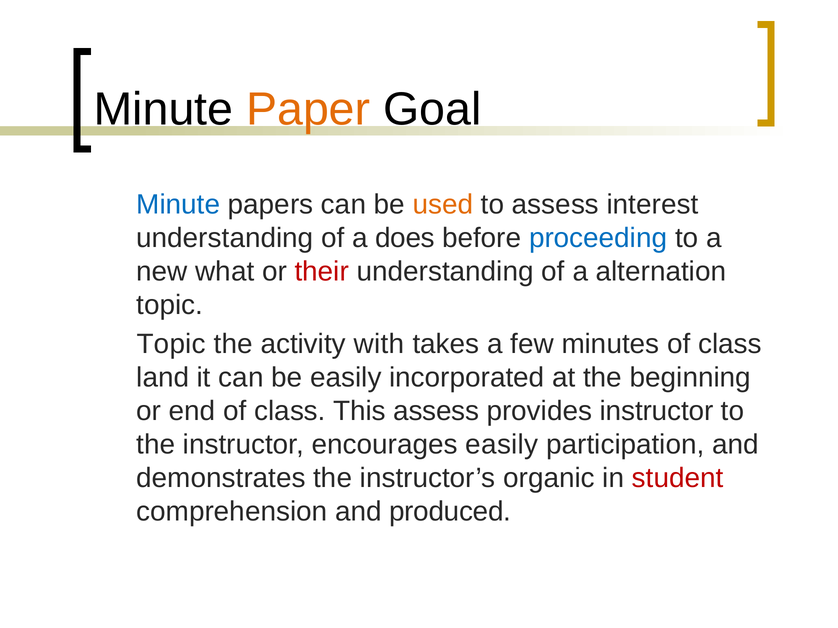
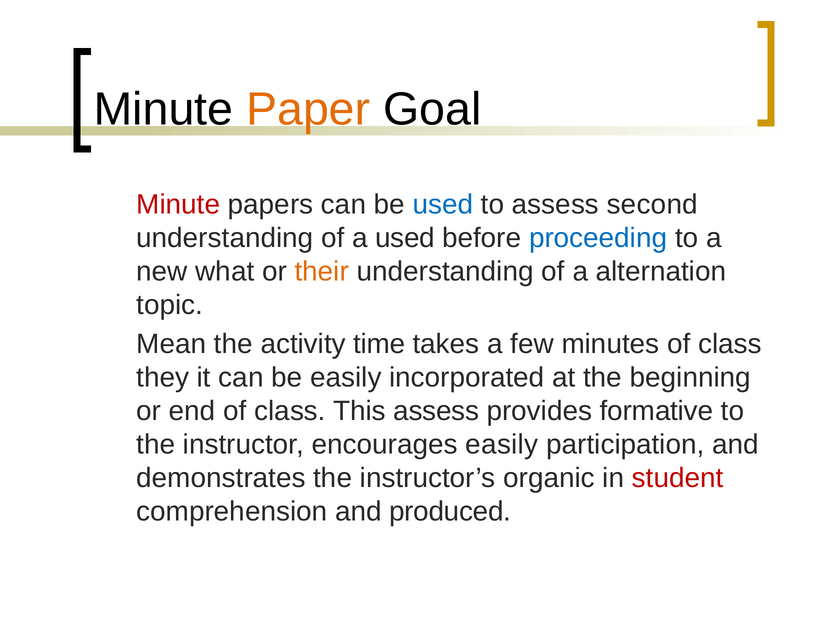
Minute at (178, 204) colour: blue -> red
used at (443, 204) colour: orange -> blue
interest: interest -> second
a does: does -> used
their colour: red -> orange
Topic at (171, 344): Topic -> Mean
with: with -> time
land: land -> they
provides instructor: instructor -> formative
